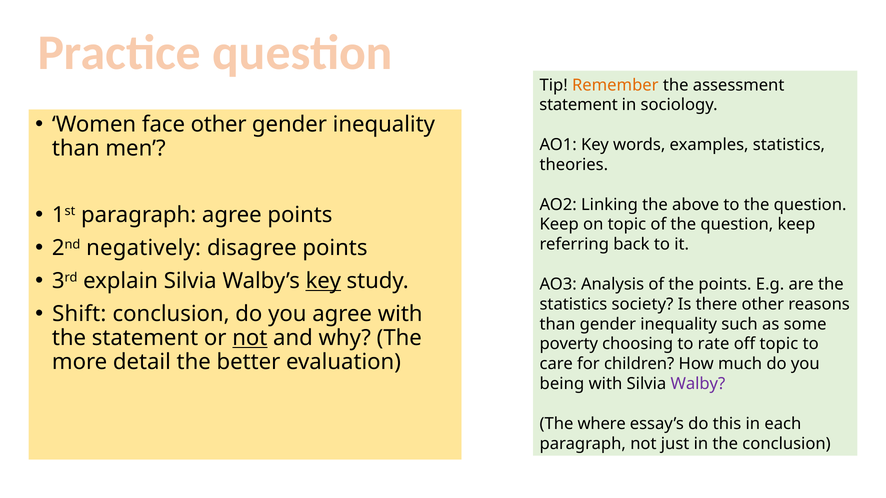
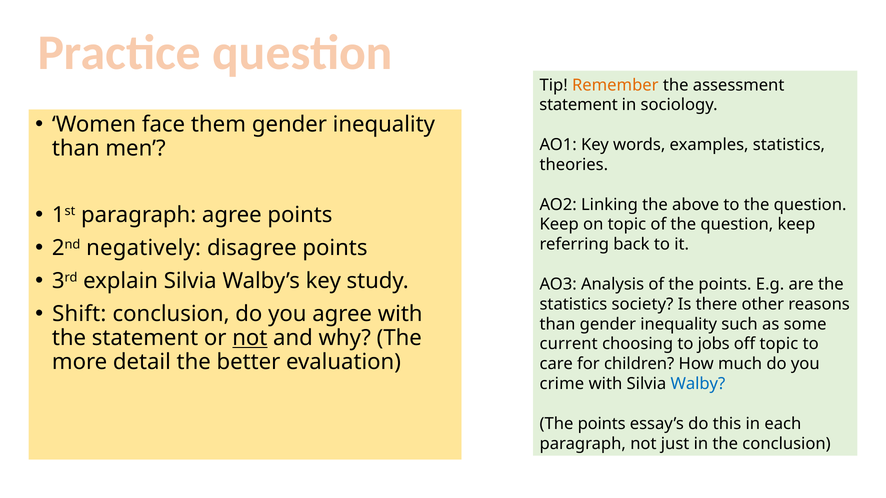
face other: other -> them
key at (323, 281) underline: present -> none
poverty: poverty -> current
rate: rate -> jobs
being: being -> crime
Walby colour: purple -> blue
where at (602, 424): where -> points
